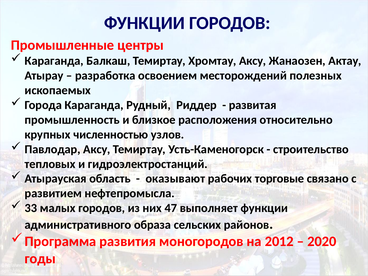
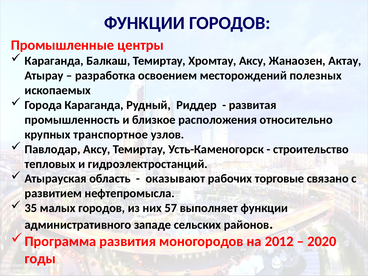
численностью: численностью -> транспортное
33: 33 -> 35
47: 47 -> 57
образа: образа -> западе
